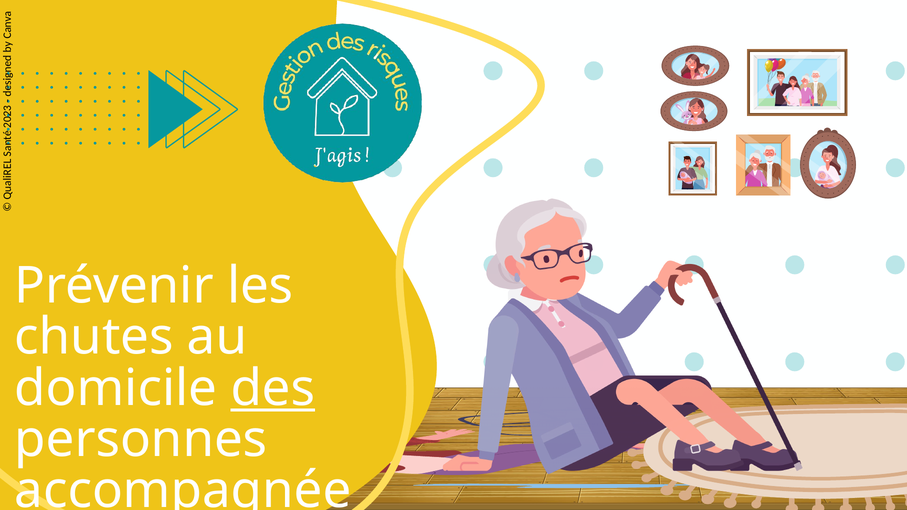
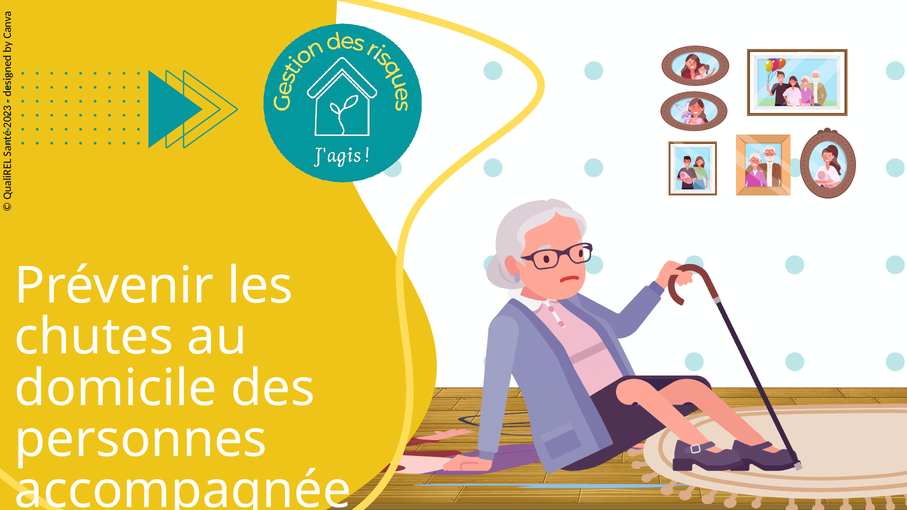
des underline: present -> none
